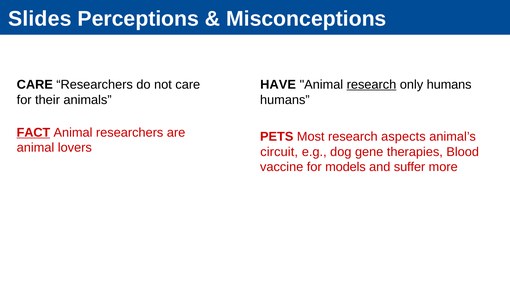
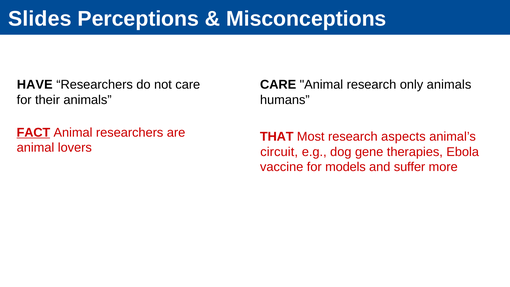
CARE at (35, 85): CARE -> HAVE
HAVE at (278, 85): HAVE -> CARE
research at (371, 85) underline: present -> none
only humans: humans -> animals
PETS: PETS -> THAT
Blood: Blood -> Ebola
